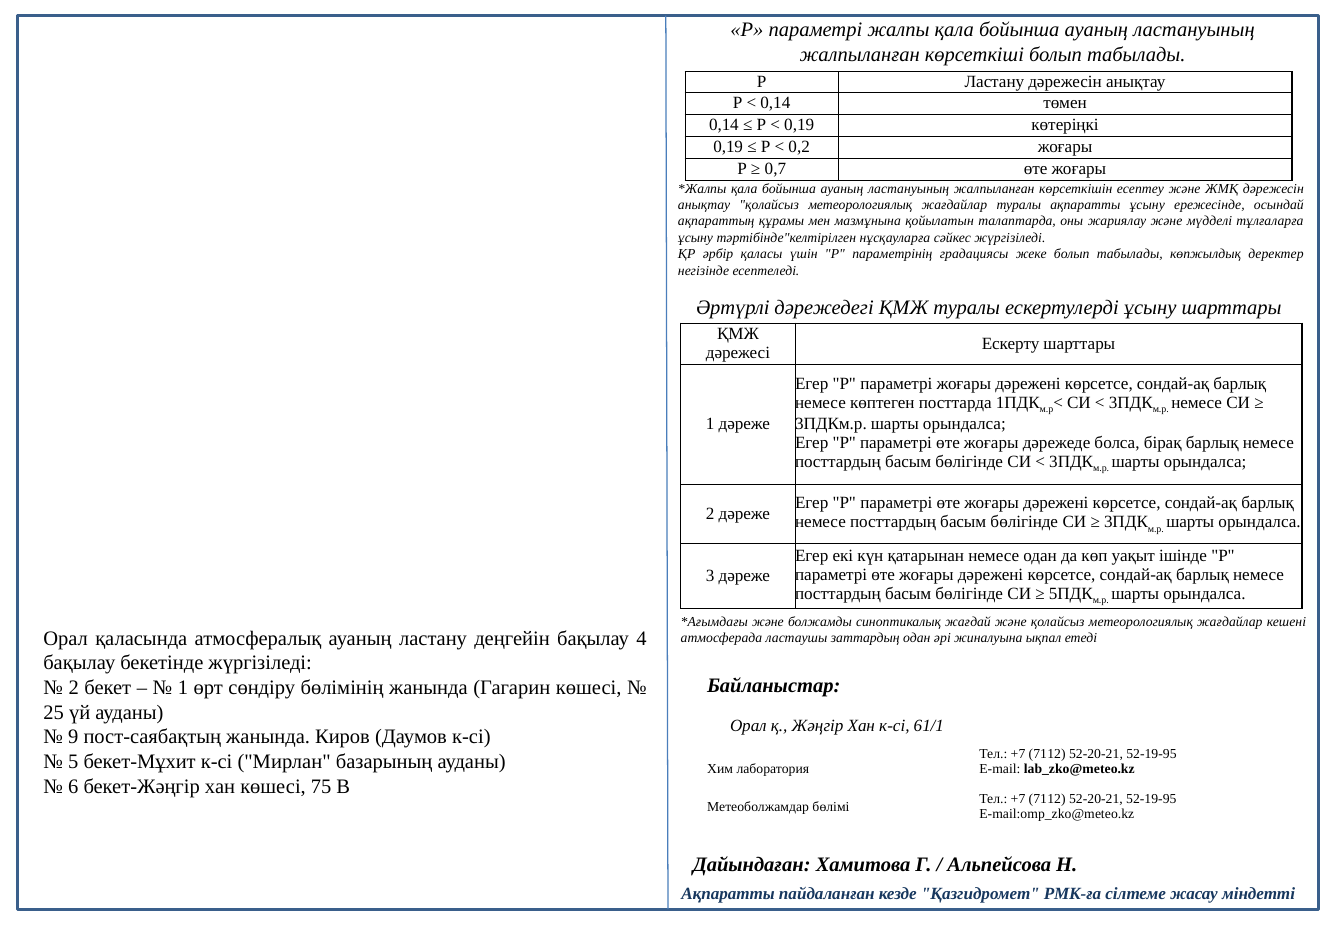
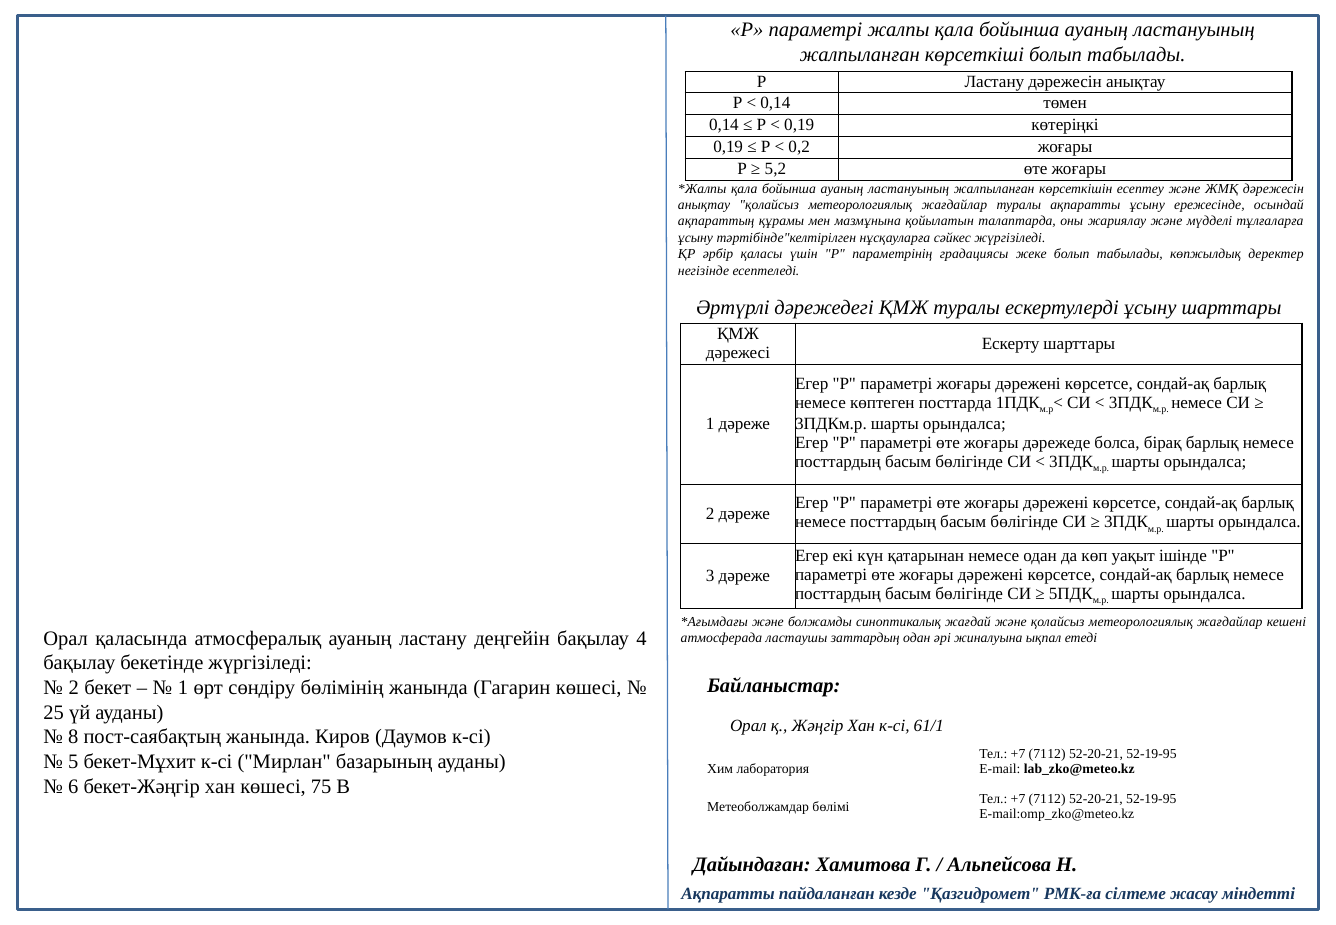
0,7: 0,7 -> 5,2
9: 9 -> 8
